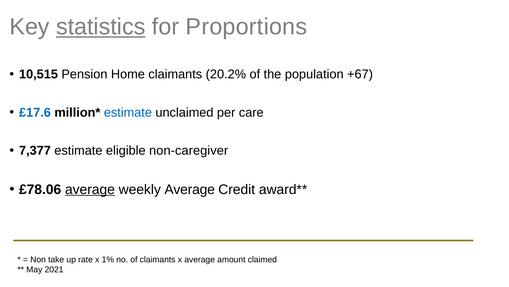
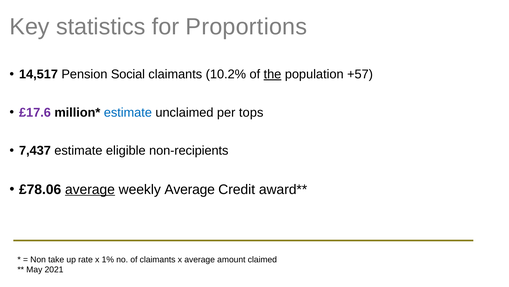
statistics underline: present -> none
10,515: 10,515 -> 14,517
Home: Home -> Social
20.2%: 20.2% -> 10.2%
the underline: none -> present
+67: +67 -> +57
£17.6 colour: blue -> purple
care: care -> tops
7,377: 7,377 -> 7,437
non-caregiver: non-caregiver -> non-recipients
